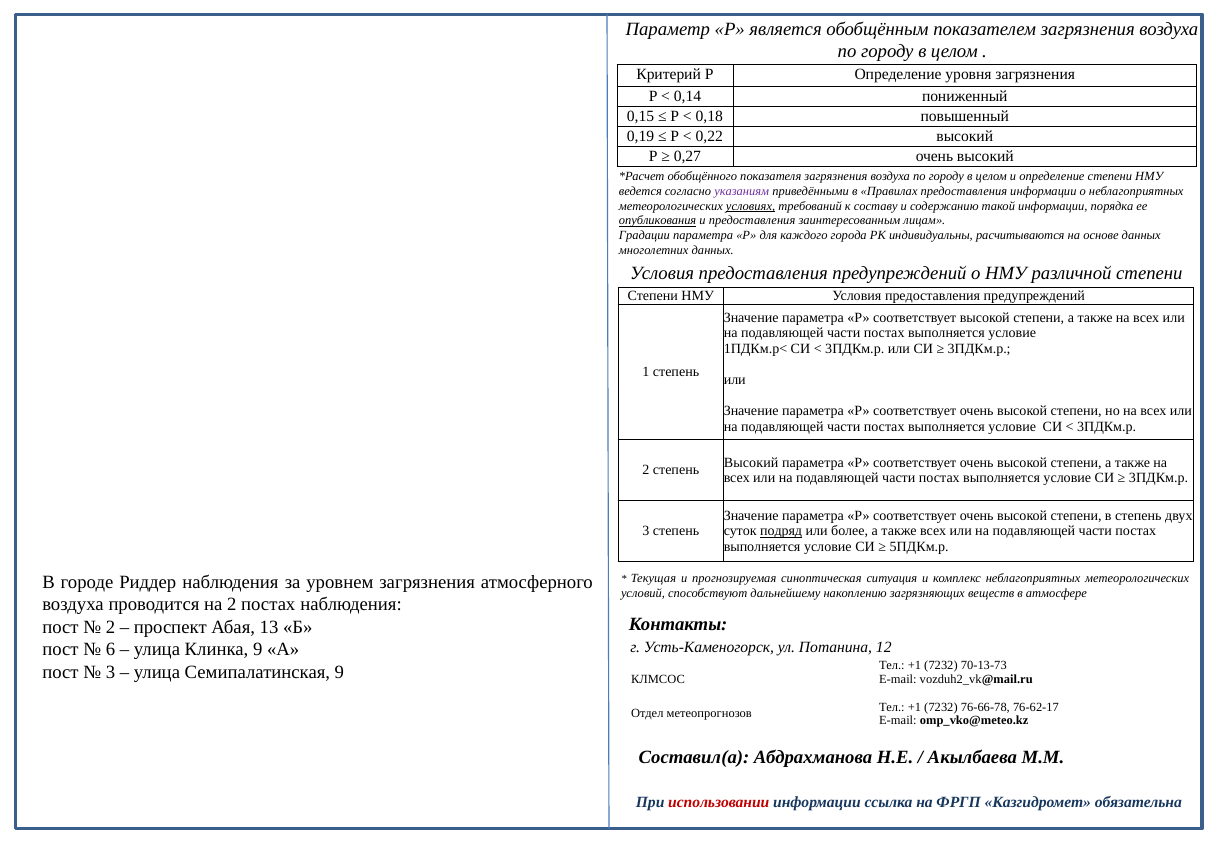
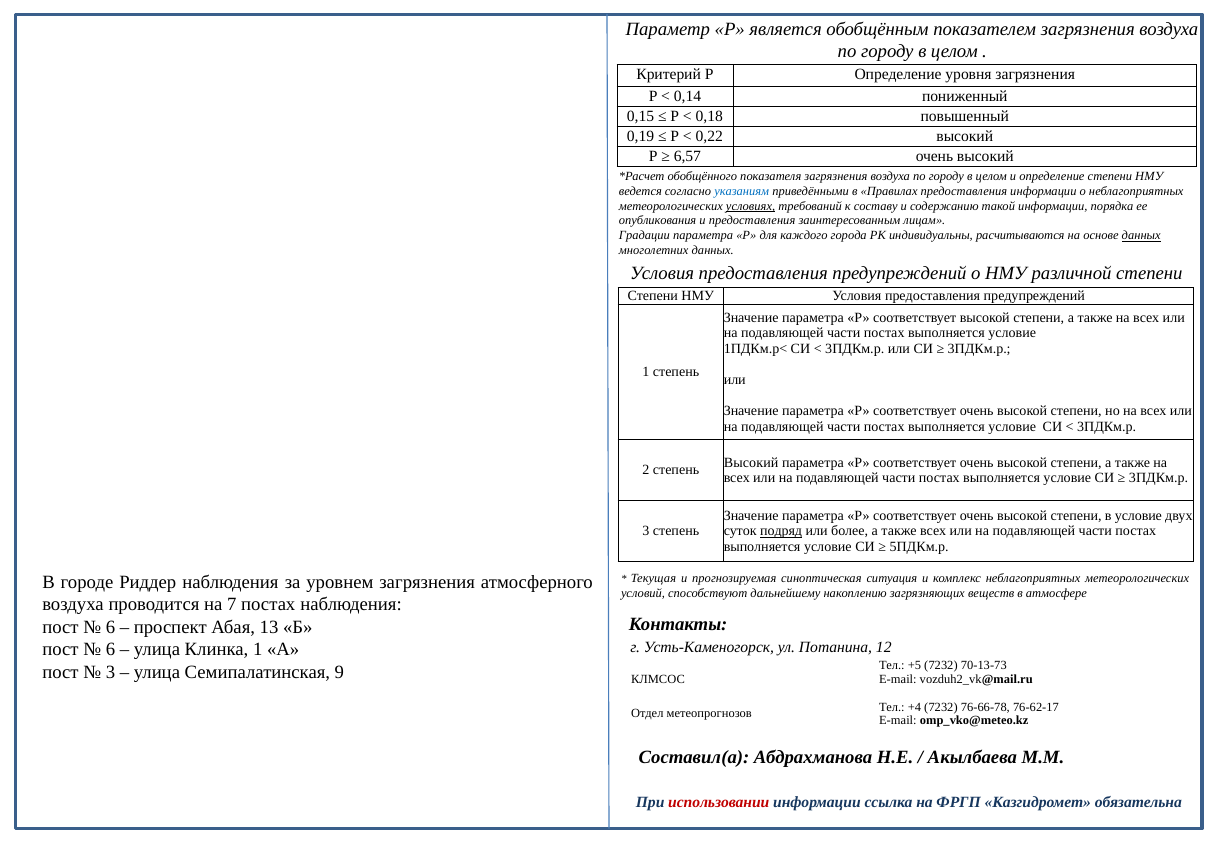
0,27: 0,27 -> 6,57
указаниям colour: purple -> blue
опубликования underline: present -> none
данных at (1141, 236) underline: none -> present
в степень: степень -> условие
на 2: 2 -> 7
2 at (110, 627): 2 -> 6
Клинка 9: 9 -> 1
+1 at (914, 666): +1 -> +5
+1 at (914, 707): +1 -> +4
